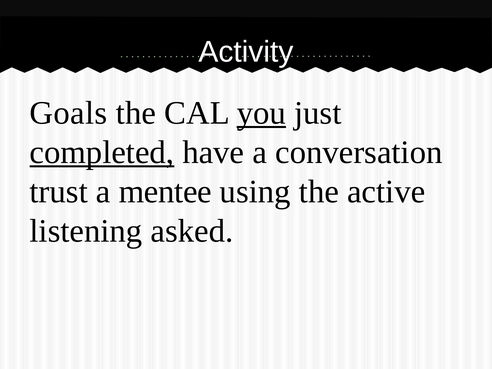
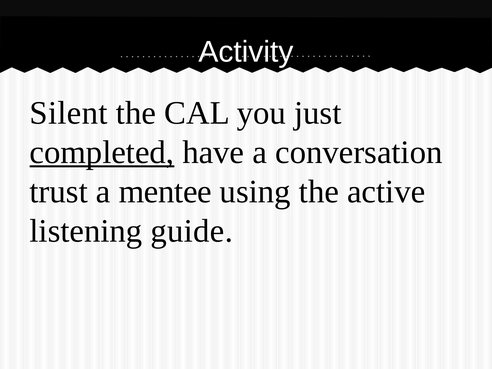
Goals: Goals -> Silent
you underline: present -> none
asked: asked -> guide
